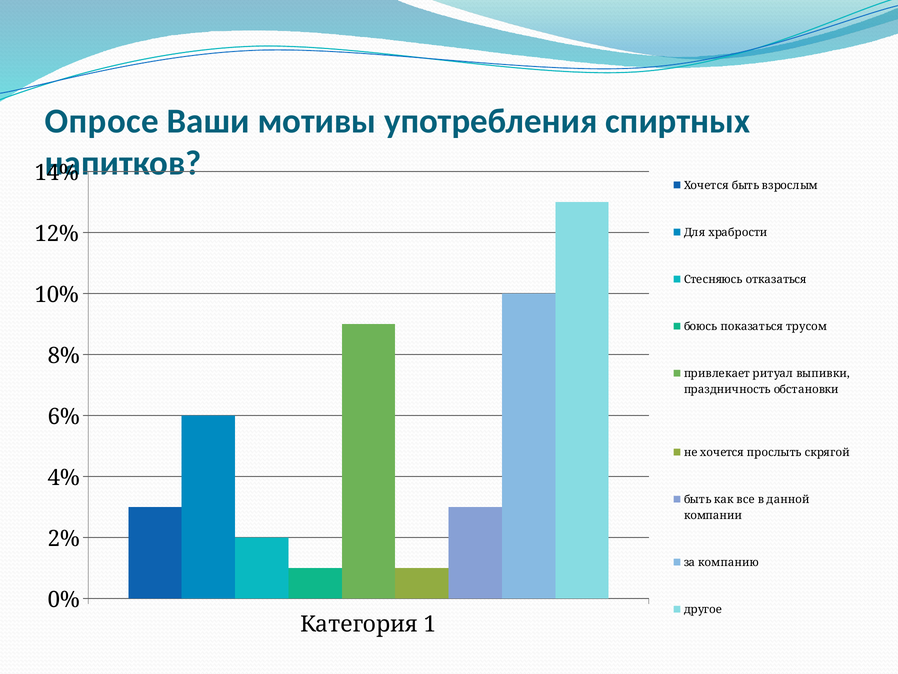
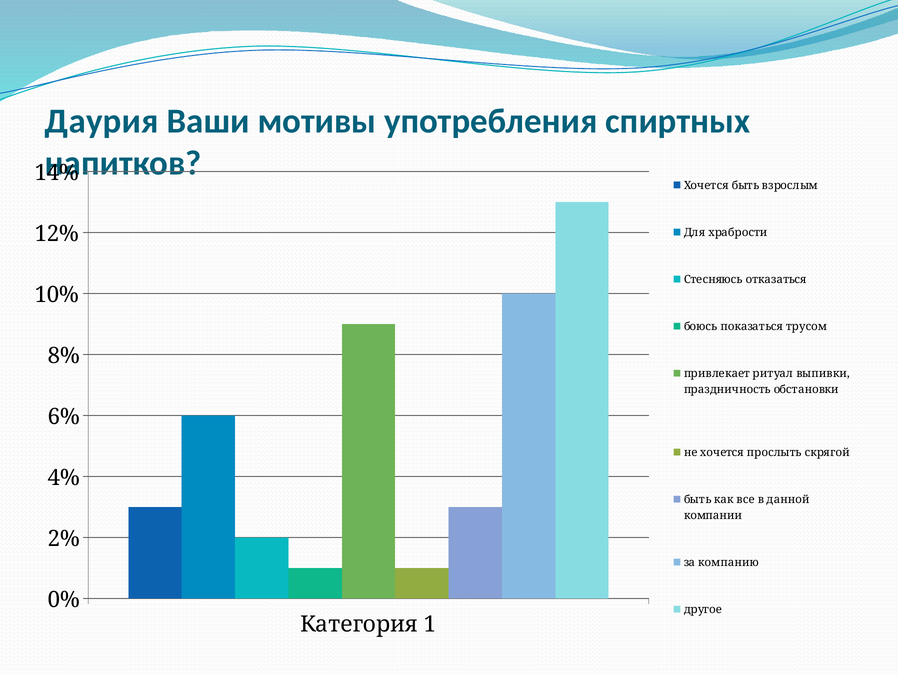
Опросе: Опросе -> Даурия
